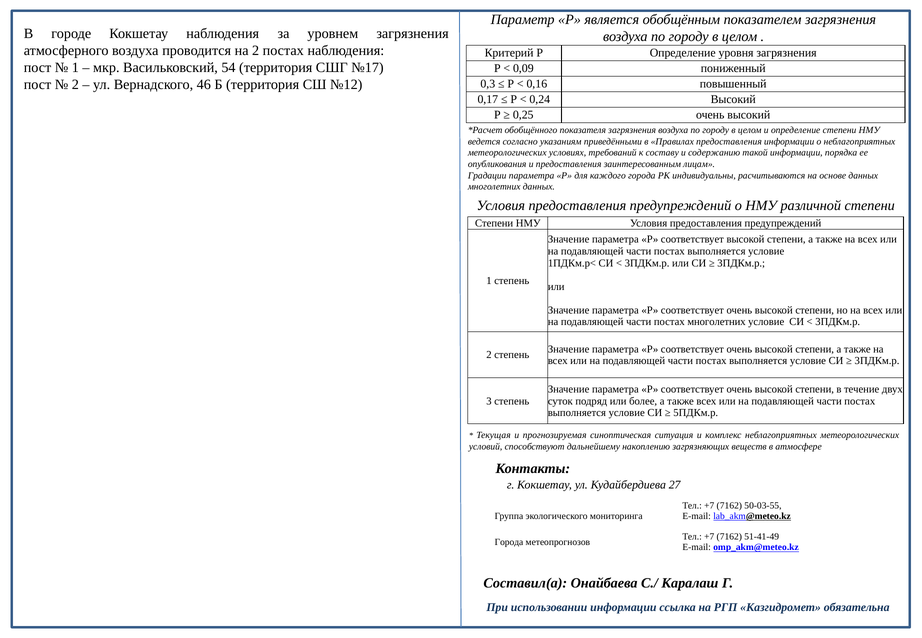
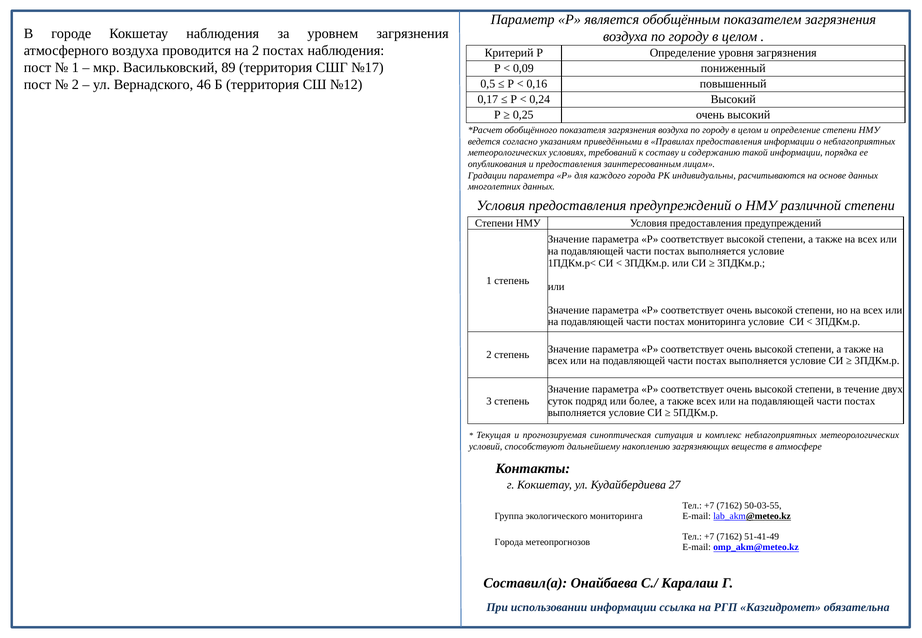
54: 54 -> 89
0,3: 0,3 -> 0,5
постах многолетних: многолетних -> мониторинга
